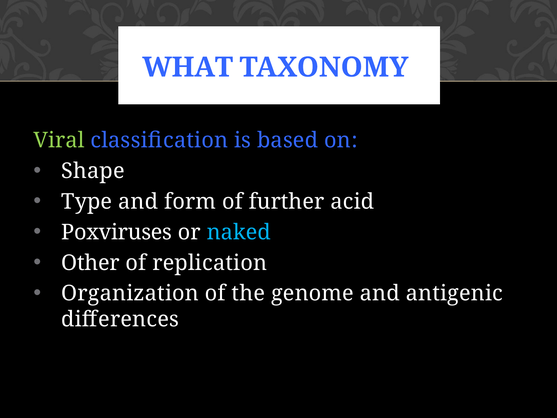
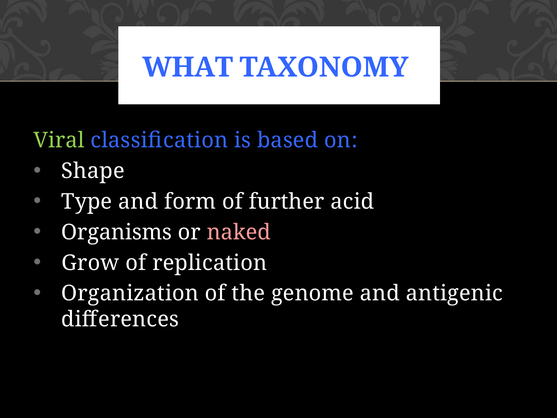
Poxviruses: Poxviruses -> Organisms
naked colour: light blue -> pink
Other: Other -> Grow
